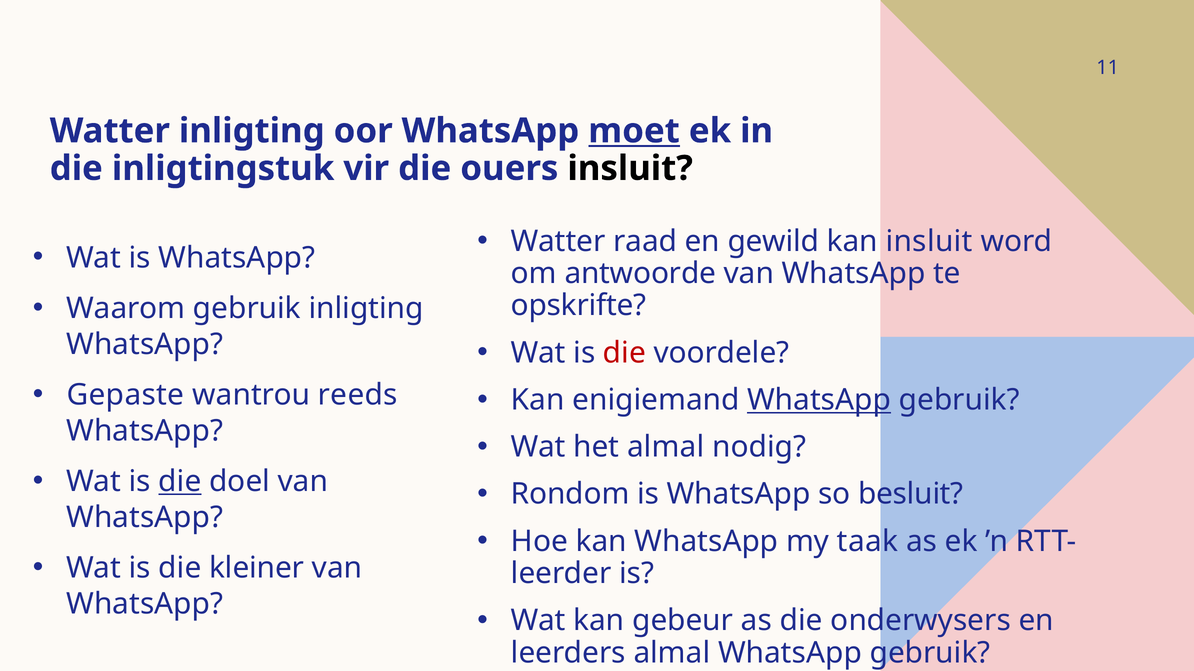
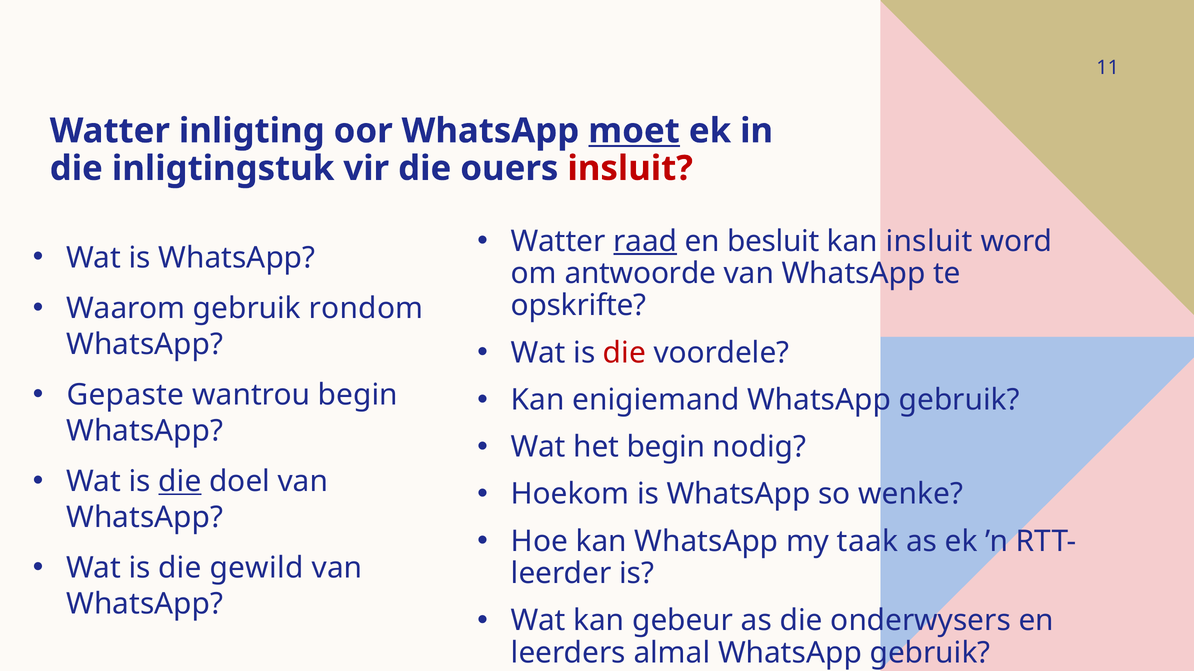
insluit at (630, 169) colour: black -> red
raad underline: none -> present
gewild: gewild -> besluit
gebruik inligting: inligting -> rondom
wantrou reeds: reeds -> begin
WhatsApp at (819, 400) underline: present -> none
het almal: almal -> begin
Rondom: Rondom -> Hoekom
besluit: besluit -> wenke
kleiner: kleiner -> gewild
